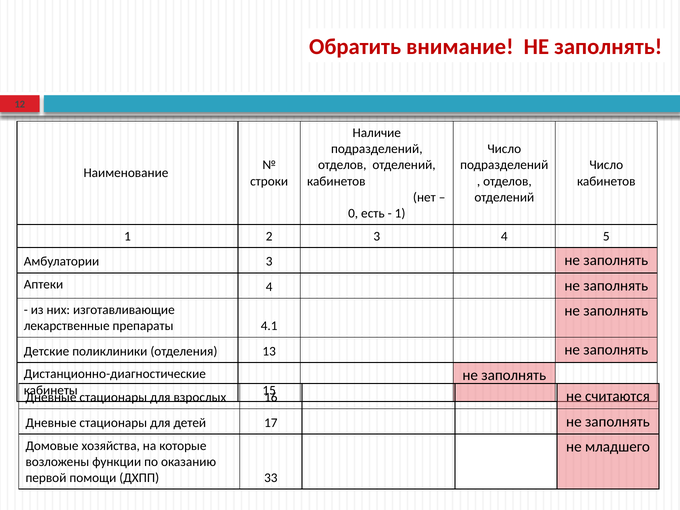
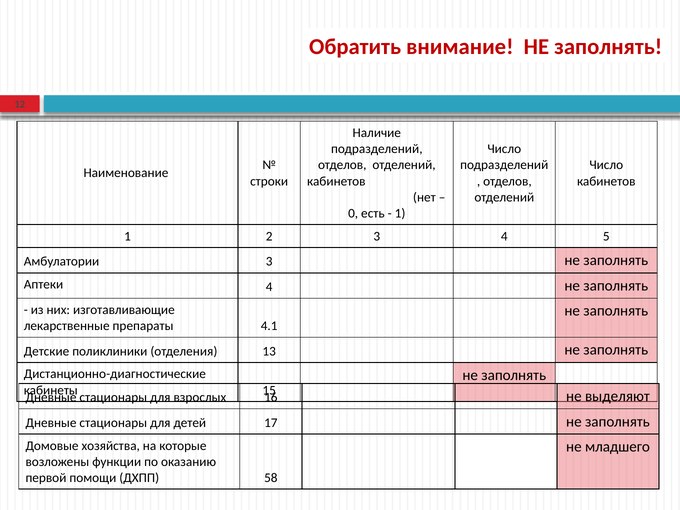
считаются: считаются -> выделяют
33: 33 -> 58
